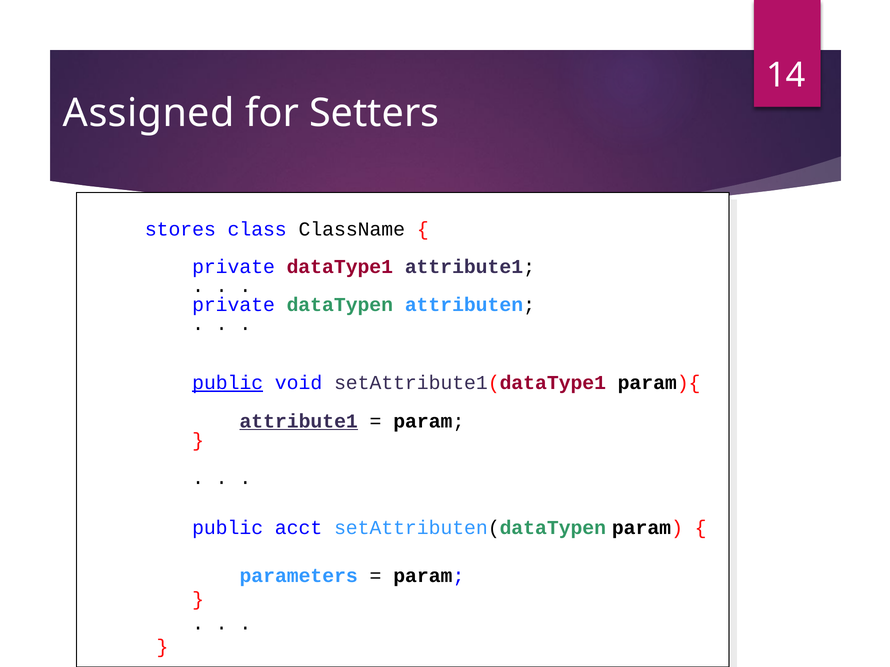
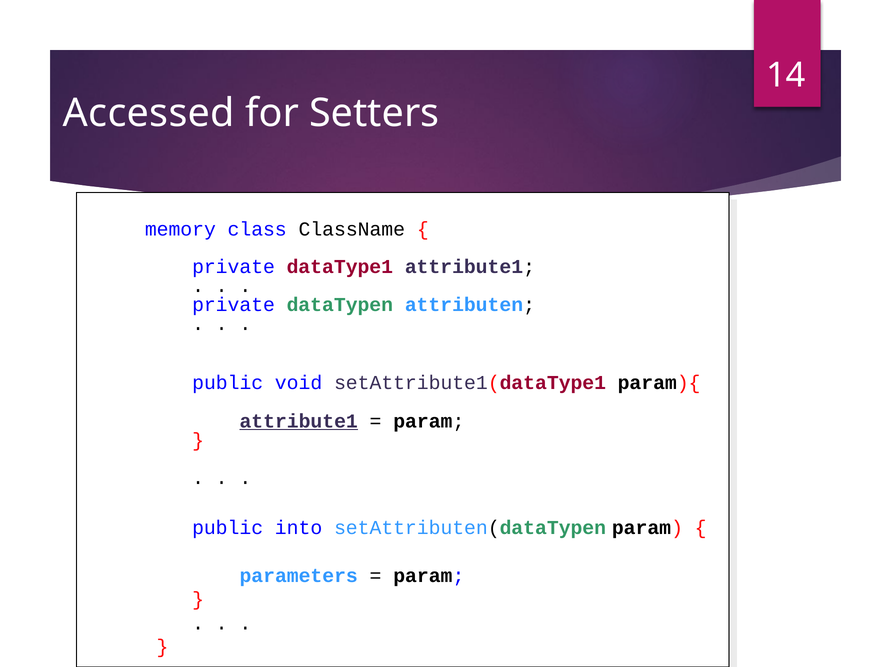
Assigned: Assigned -> Accessed
stores: stores -> memory
public at (228, 383) underline: present -> none
acct: acct -> into
